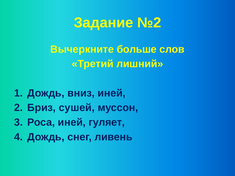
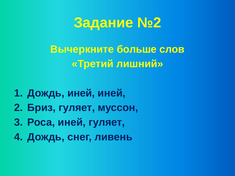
Дождь вниз: вниз -> иней
Бриз сушей: сушей -> гуляет
